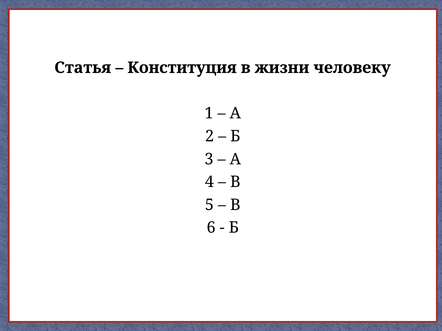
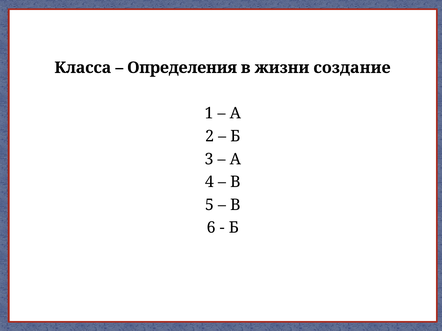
Статья: Статья -> Класса
Конституция: Конституция -> Определения
человеку: человеку -> создание
